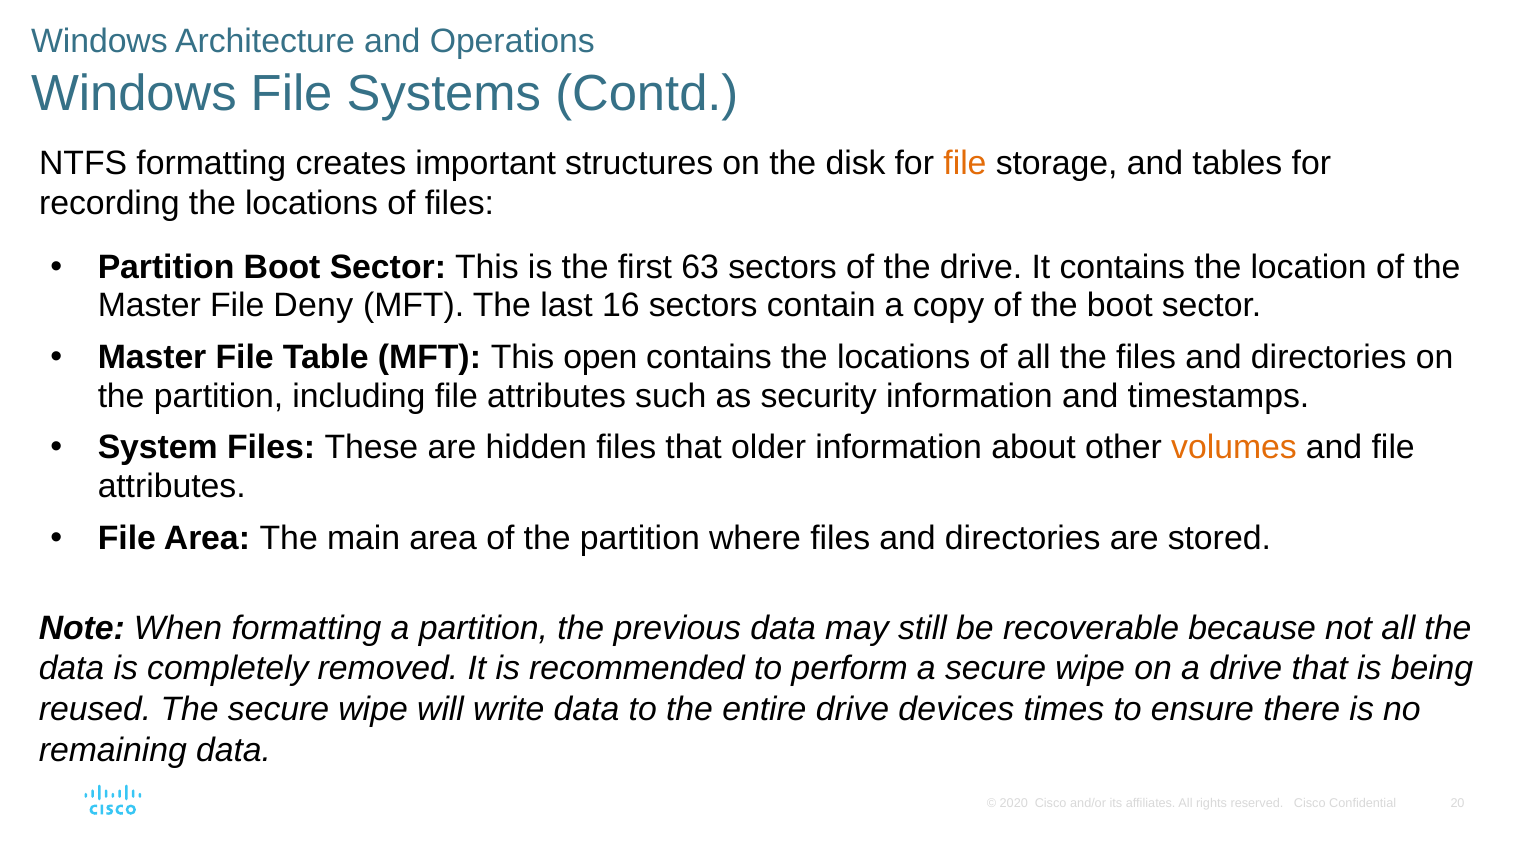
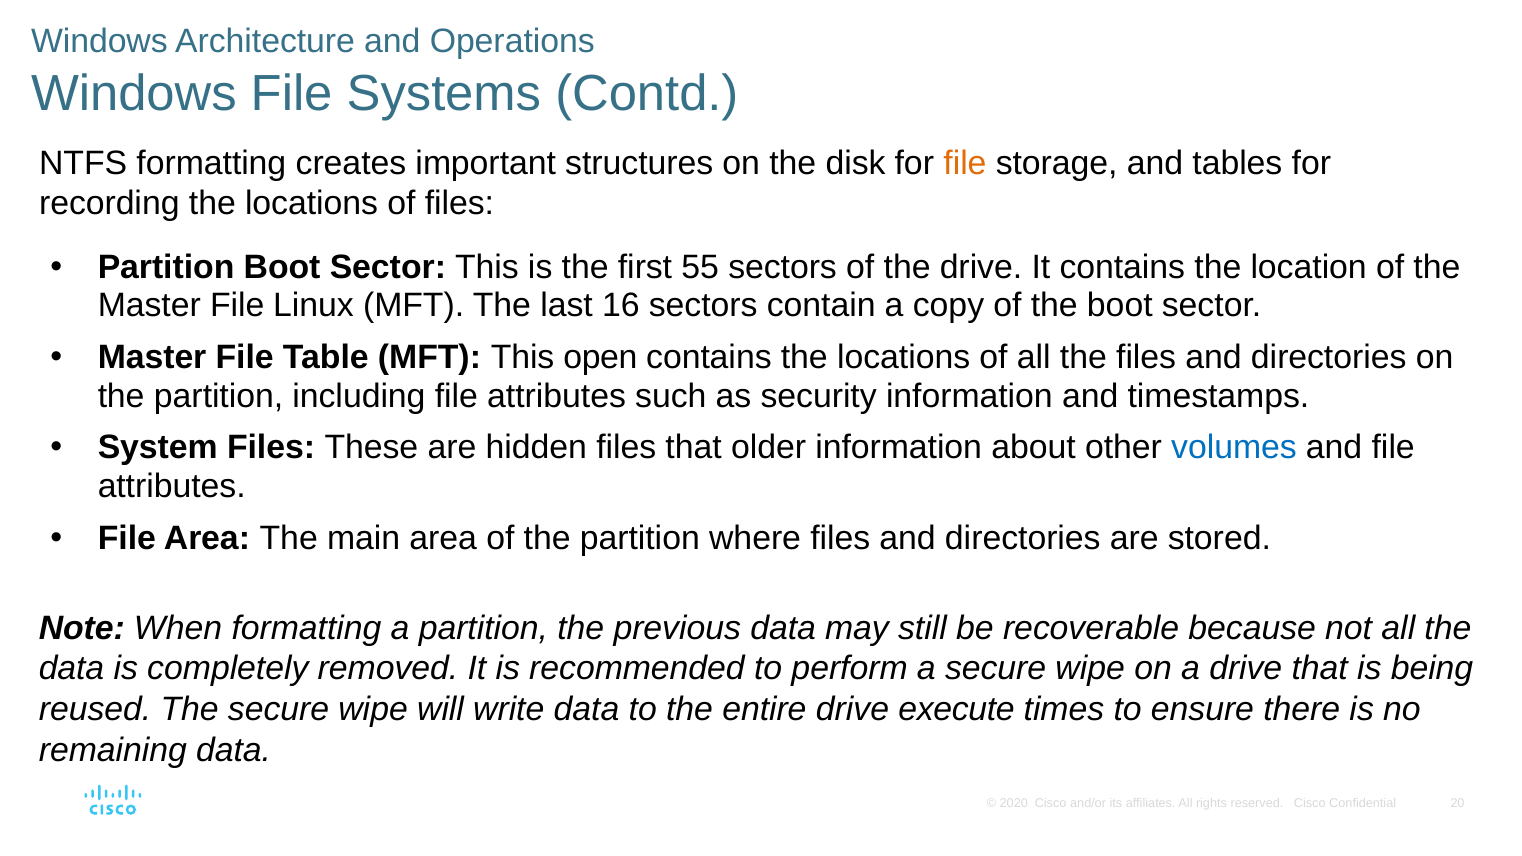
63: 63 -> 55
Deny: Deny -> Linux
volumes colour: orange -> blue
devices: devices -> execute
